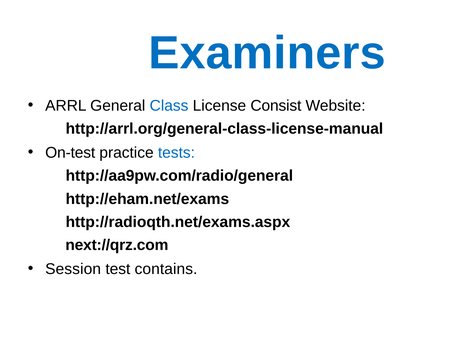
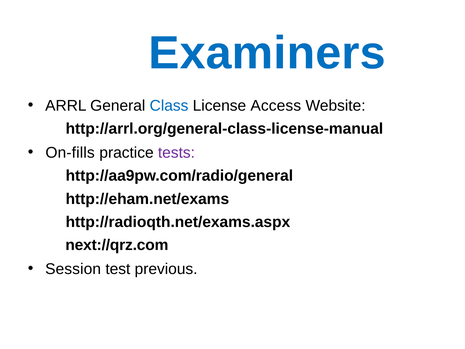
Consist: Consist -> Access
On-test: On-test -> On-fills
tests colour: blue -> purple
contains: contains -> previous
